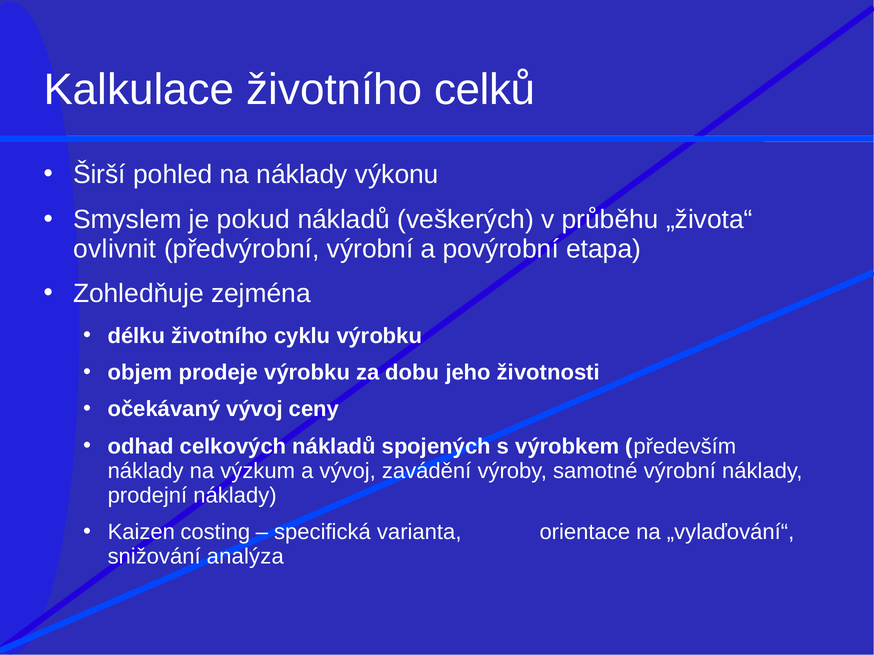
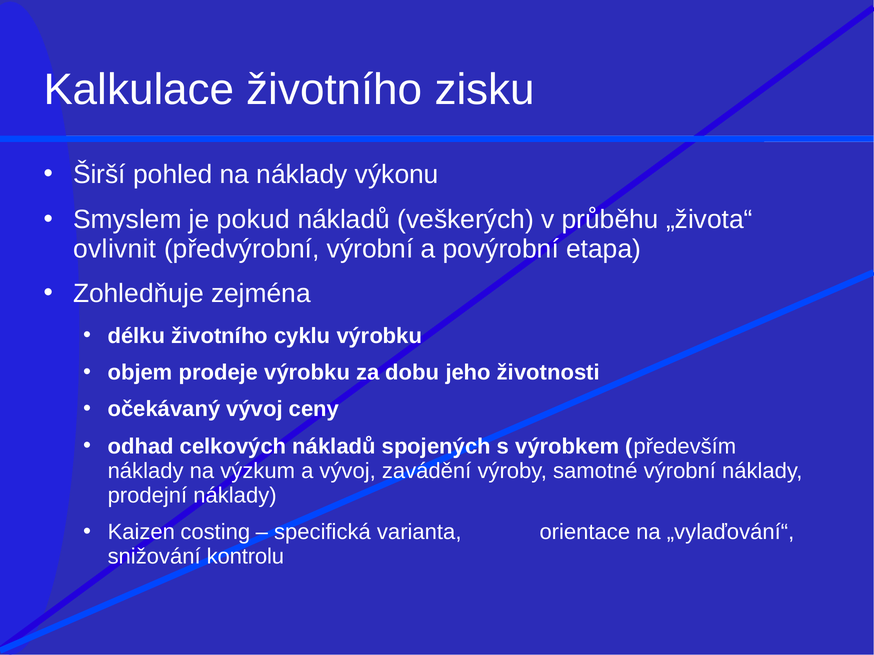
celků: celků -> zisku
analýza: analýza -> kontrolu
